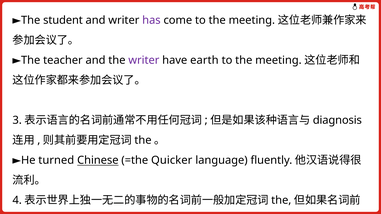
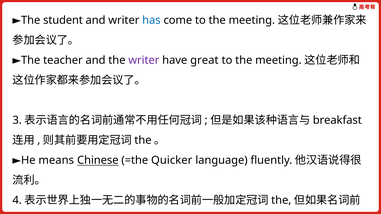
has colour: purple -> blue
earth: earth -> great
diagnosis: diagnosis -> breakfast
turned: turned -> means
